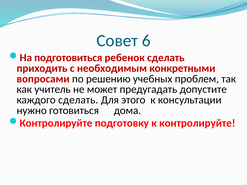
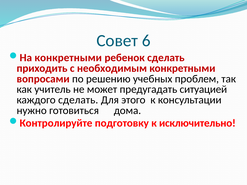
На подготовиться: подготовиться -> конкретными
допустите: допустите -> ситуацией
к контролируйте: контролируйте -> исключительно
